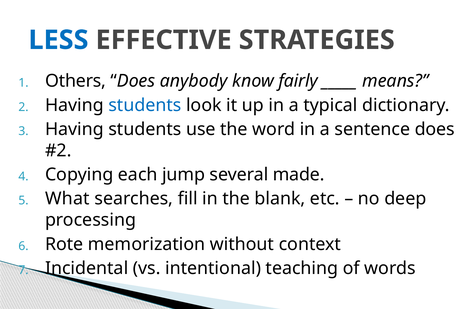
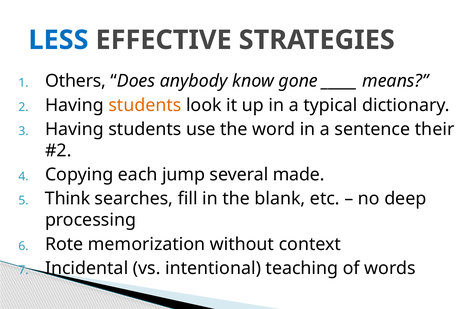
fairly: fairly -> gone
students at (145, 105) colour: blue -> orange
sentence does: does -> their
What: What -> Think
